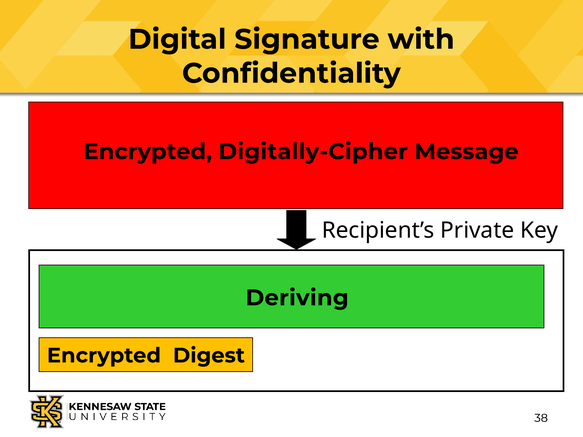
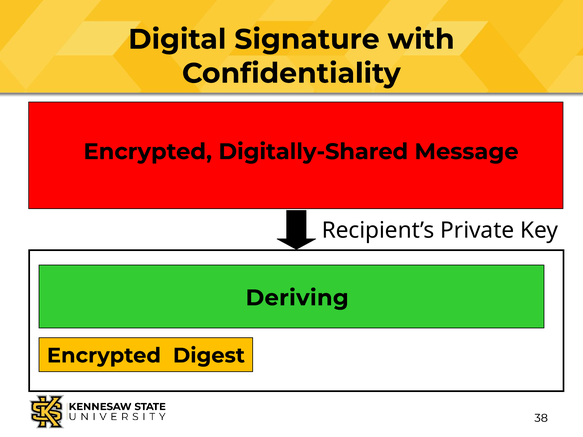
Digitally-Cipher: Digitally-Cipher -> Digitally-Shared
